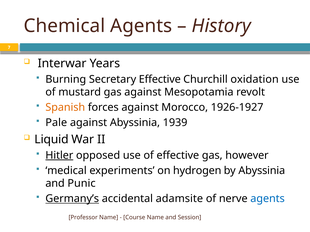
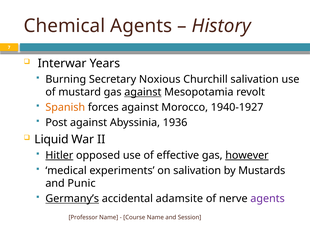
Secretary Effective: Effective -> Noxious
Churchill oxidation: oxidation -> salivation
against at (143, 92) underline: none -> present
1926-1927: 1926-1927 -> 1940-1927
Pale: Pale -> Post
1939: 1939 -> 1936
however underline: none -> present
on hydrogen: hydrogen -> salivation
by Abyssinia: Abyssinia -> Mustards
agents at (268, 199) colour: blue -> purple
